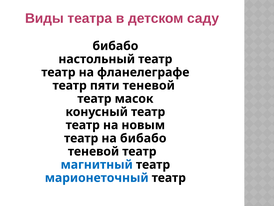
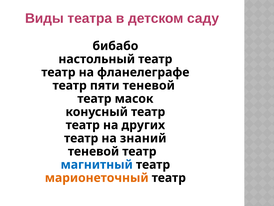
новым: новым -> других
на бибабо: бибабо -> знаний
марионеточный colour: blue -> orange
